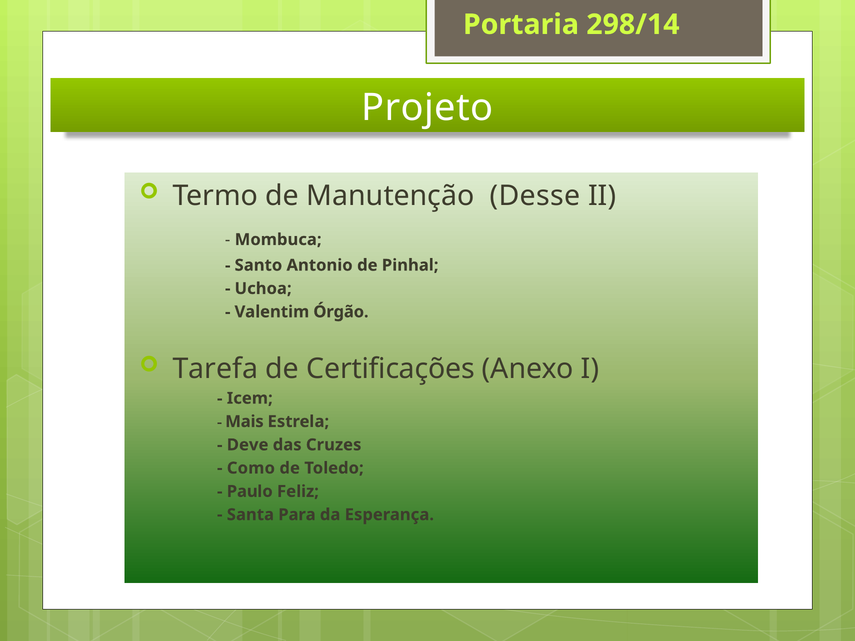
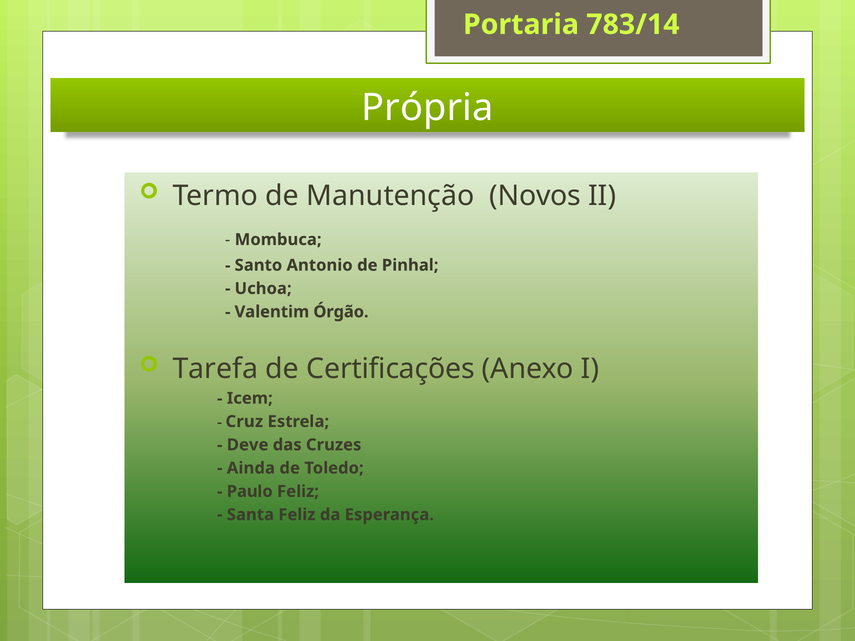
298/14: 298/14 -> 783/14
Projeto: Projeto -> Própria
Desse: Desse -> Novos
Mais: Mais -> Cruz
Como: Como -> Ainda
Santa Para: Para -> Feliz
